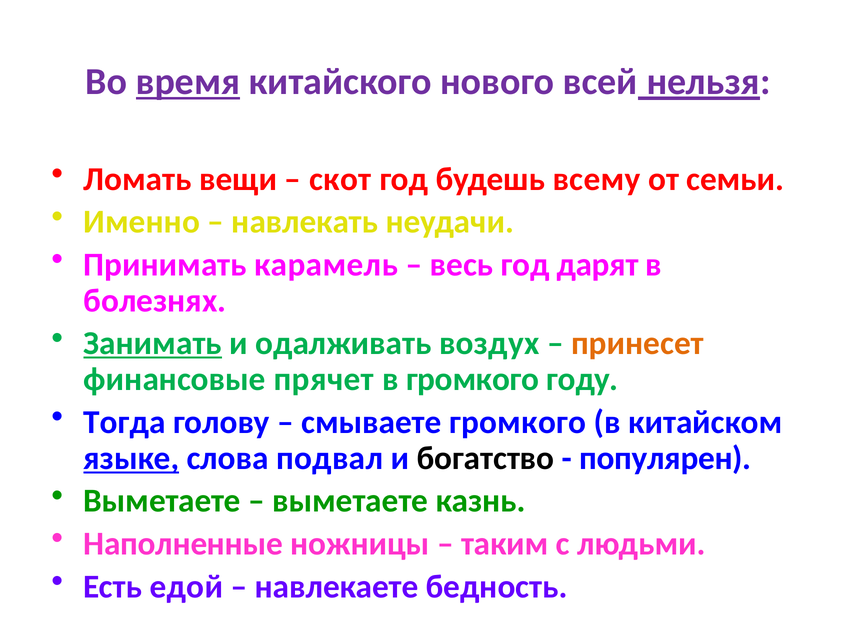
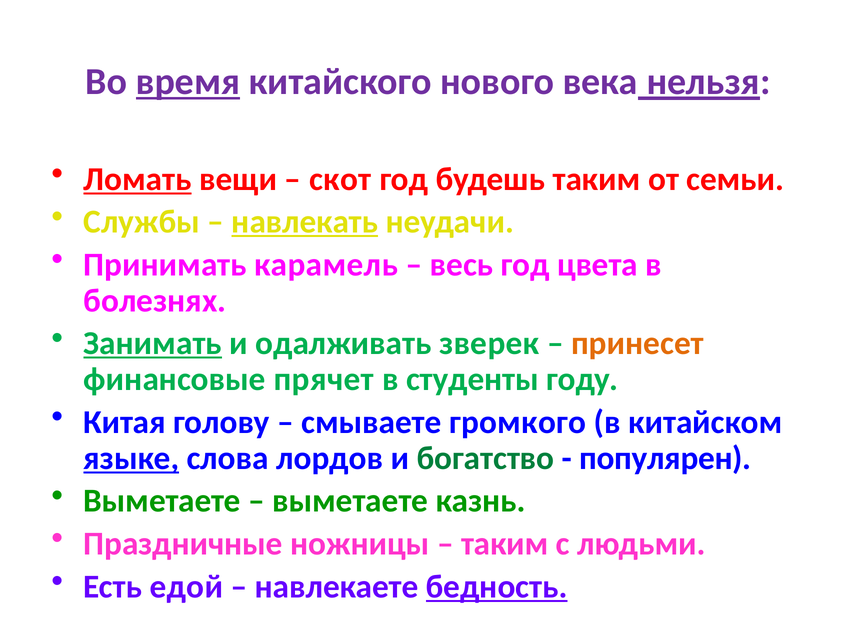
всей: всей -> века
Ломать underline: none -> present
будешь всему: всему -> таким
Именно: Именно -> Службы
навлекать underline: none -> present
дарят: дарят -> цвета
воздух: воздух -> зверек
в громкого: громкого -> студенты
Тогда: Тогда -> Китая
подвал: подвал -> лордов
богатство colour: black -> green
Наполненные: Наполненные -> Праздничные
бедность underline: none -> present
